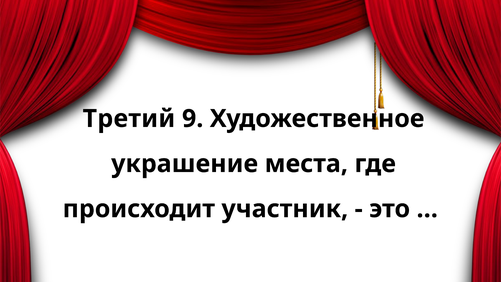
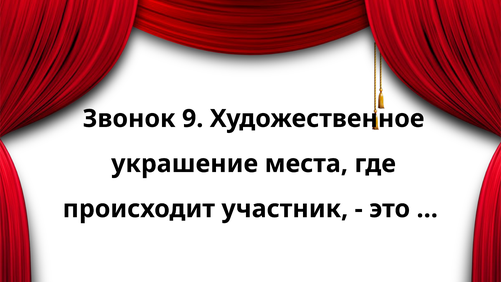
Третий: Третий -> Звонок
